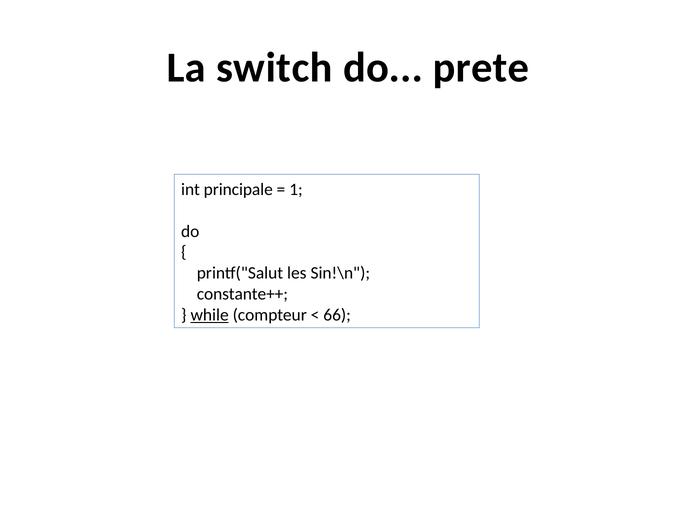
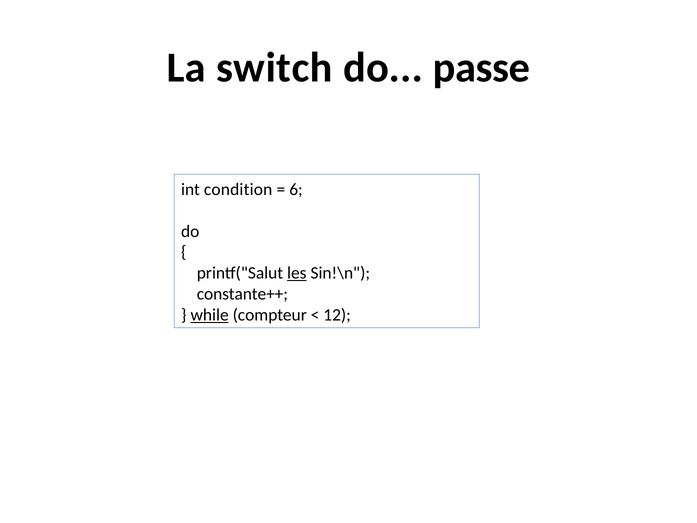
prete: prete -> passe
principale: principale -> condition
1: 1 -> 6
les underline: none -> present
66: 66 -> 12
